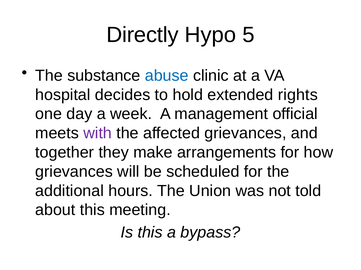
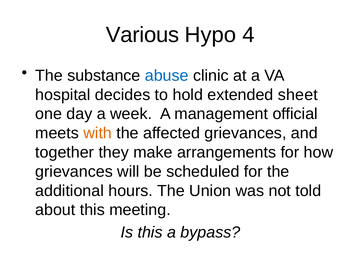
Directly: Directly -> Various
5: 5 -> 4
rights: rights -> sheet
with colour: purple -> orange
